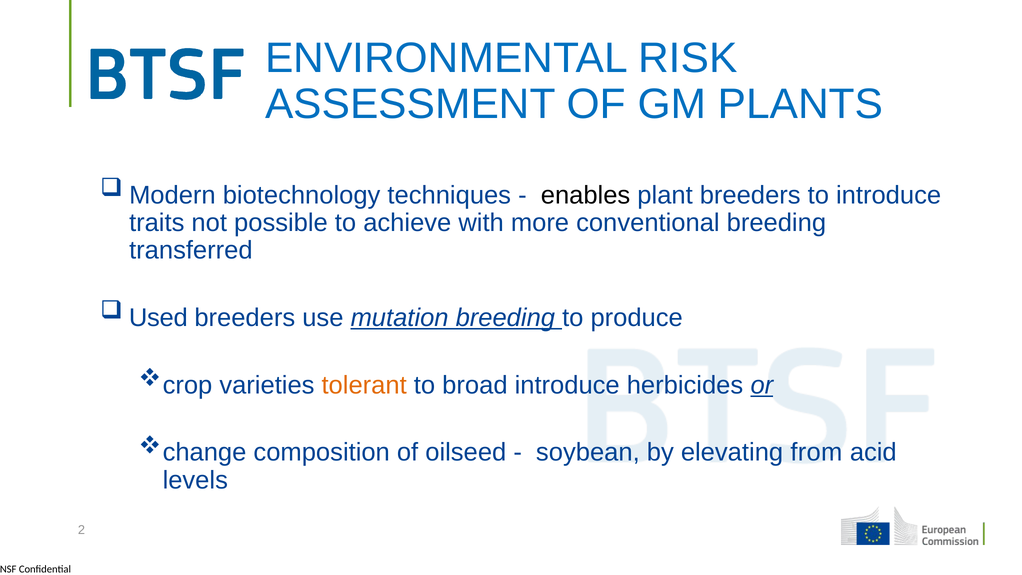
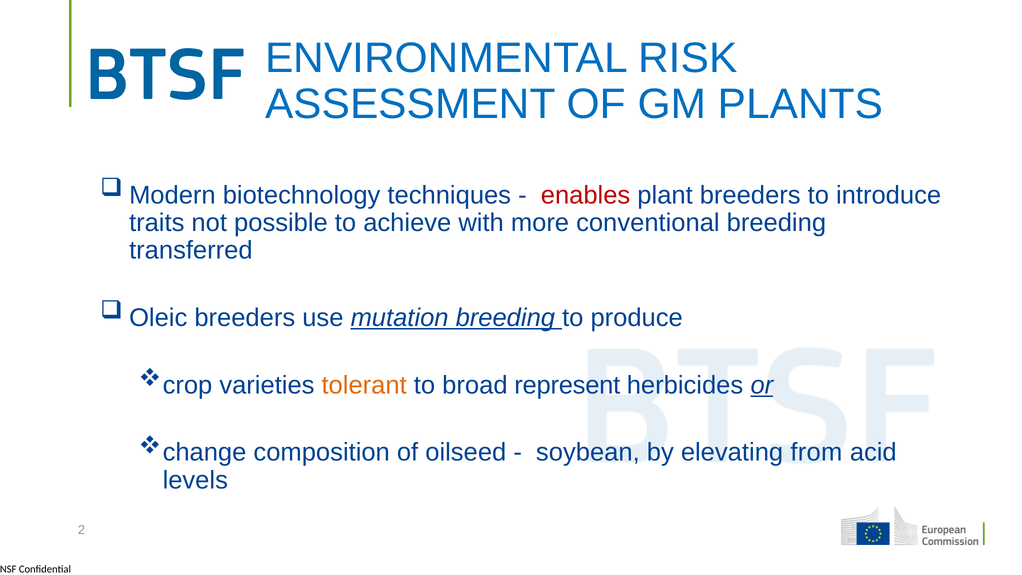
enables colour: black -> red
Used: Used -> Oleic
broad introduce: introduce -> represent
